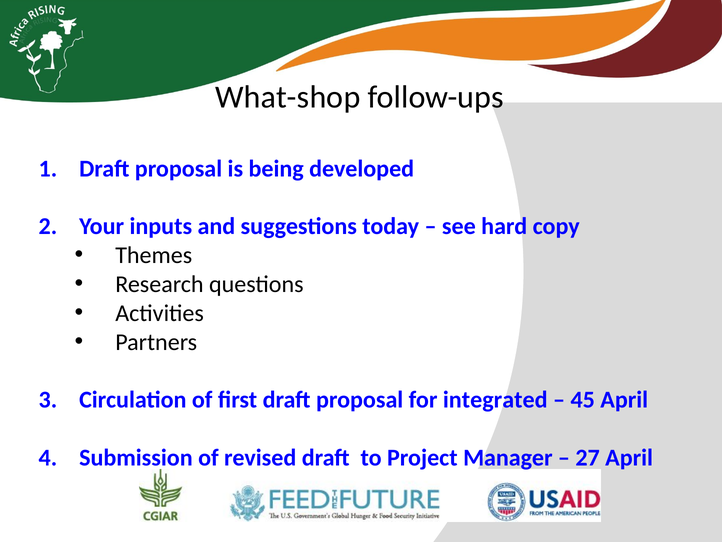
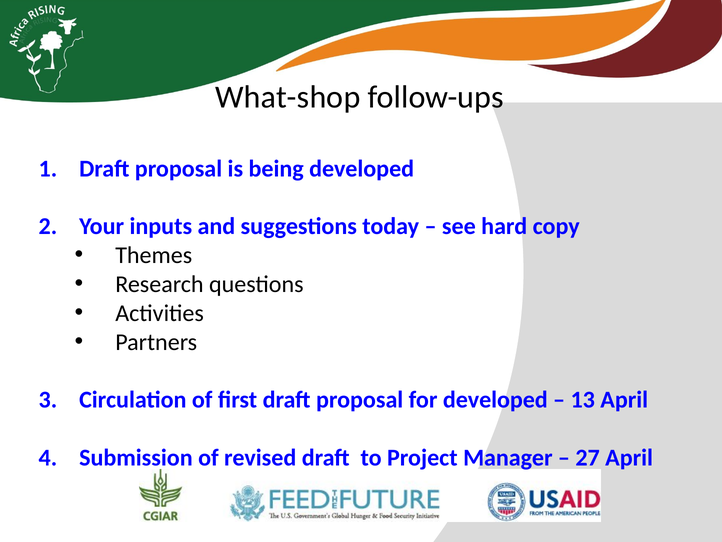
for integrated: integrated -> developed
45: 45 -> 13
